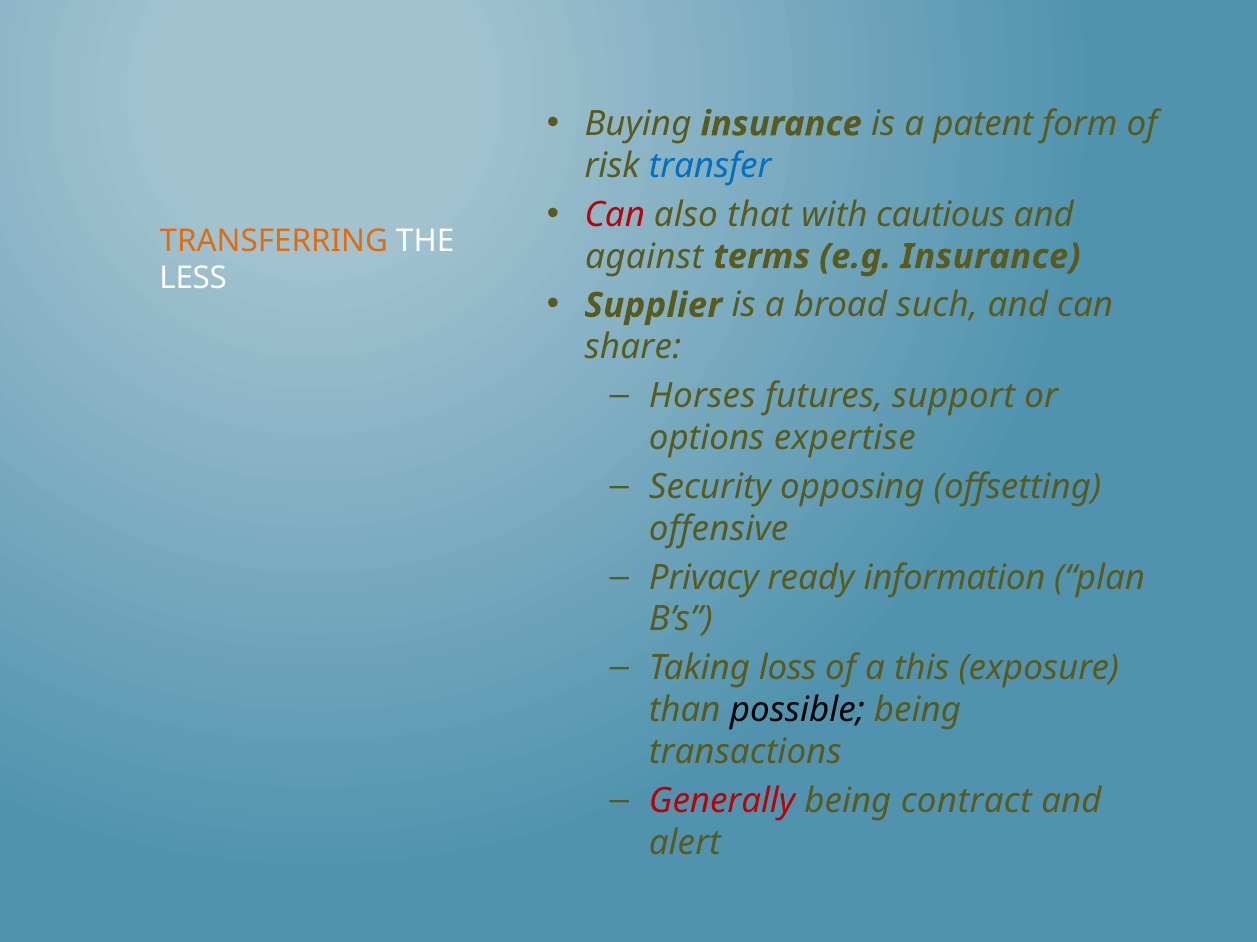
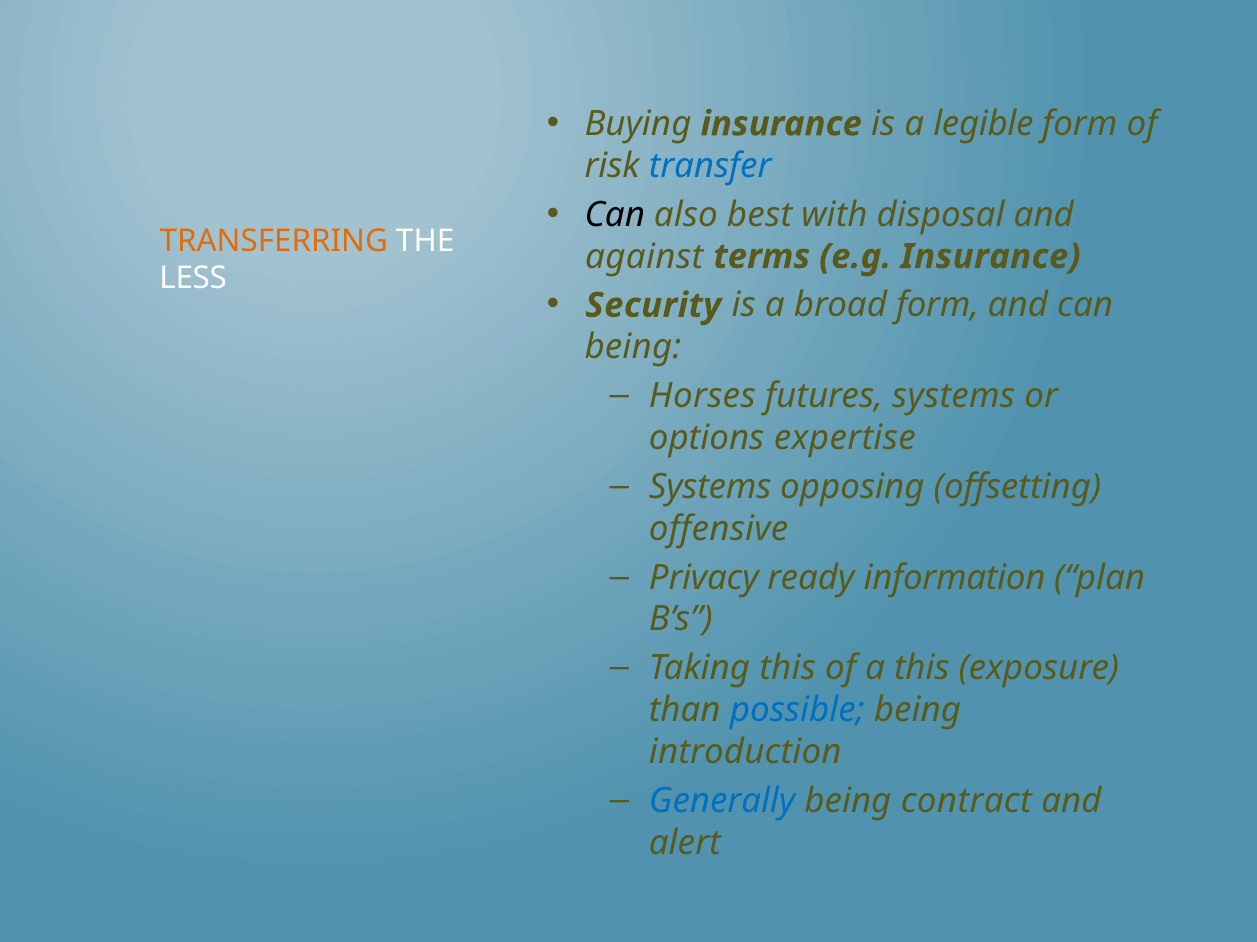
patent: patent -> legible
Can at (615, 215) colour: red -> black
that: that -> best
cautious: cautious -> disposal
Supplier: Supplier -> Security
broad such: such -> form
share at (633, 348): share -> being
futures support: support -> systems
Security at (710, 487): Security -> Systems
Taking loss: loss -> this
possible colour: black -> blue
transactions: transactions -> introduction
Generally colour: red -> blue
